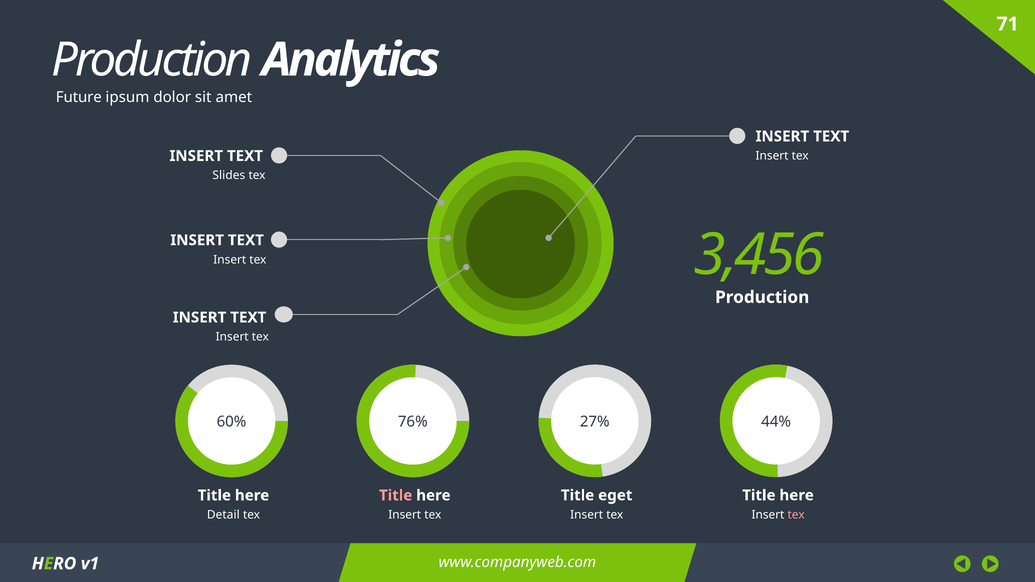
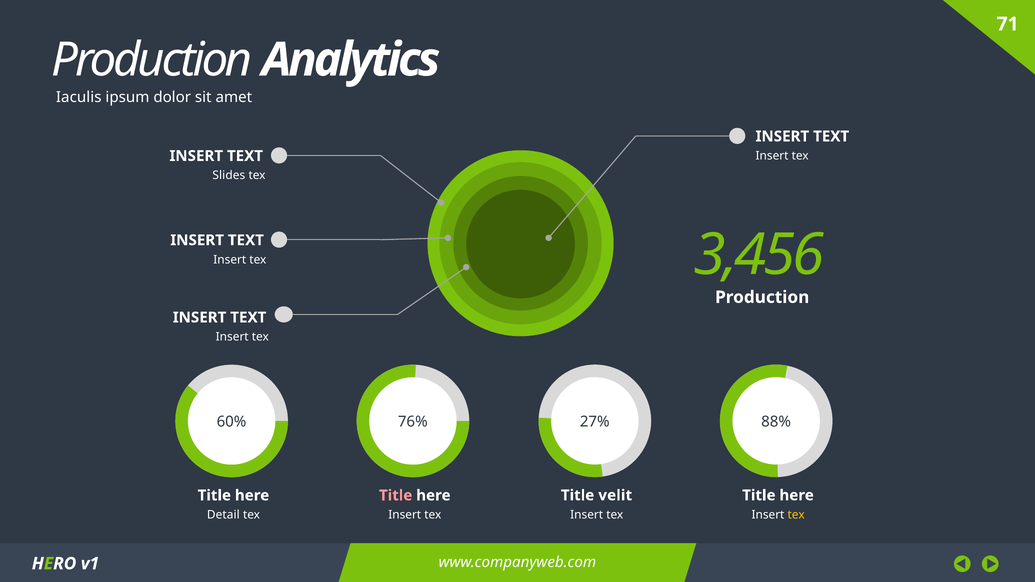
Future: Future -> Iaculis
44%: 44% -> 88%
eget: eget -> velit
tex at (796, 515) colour: pink -> yellow
